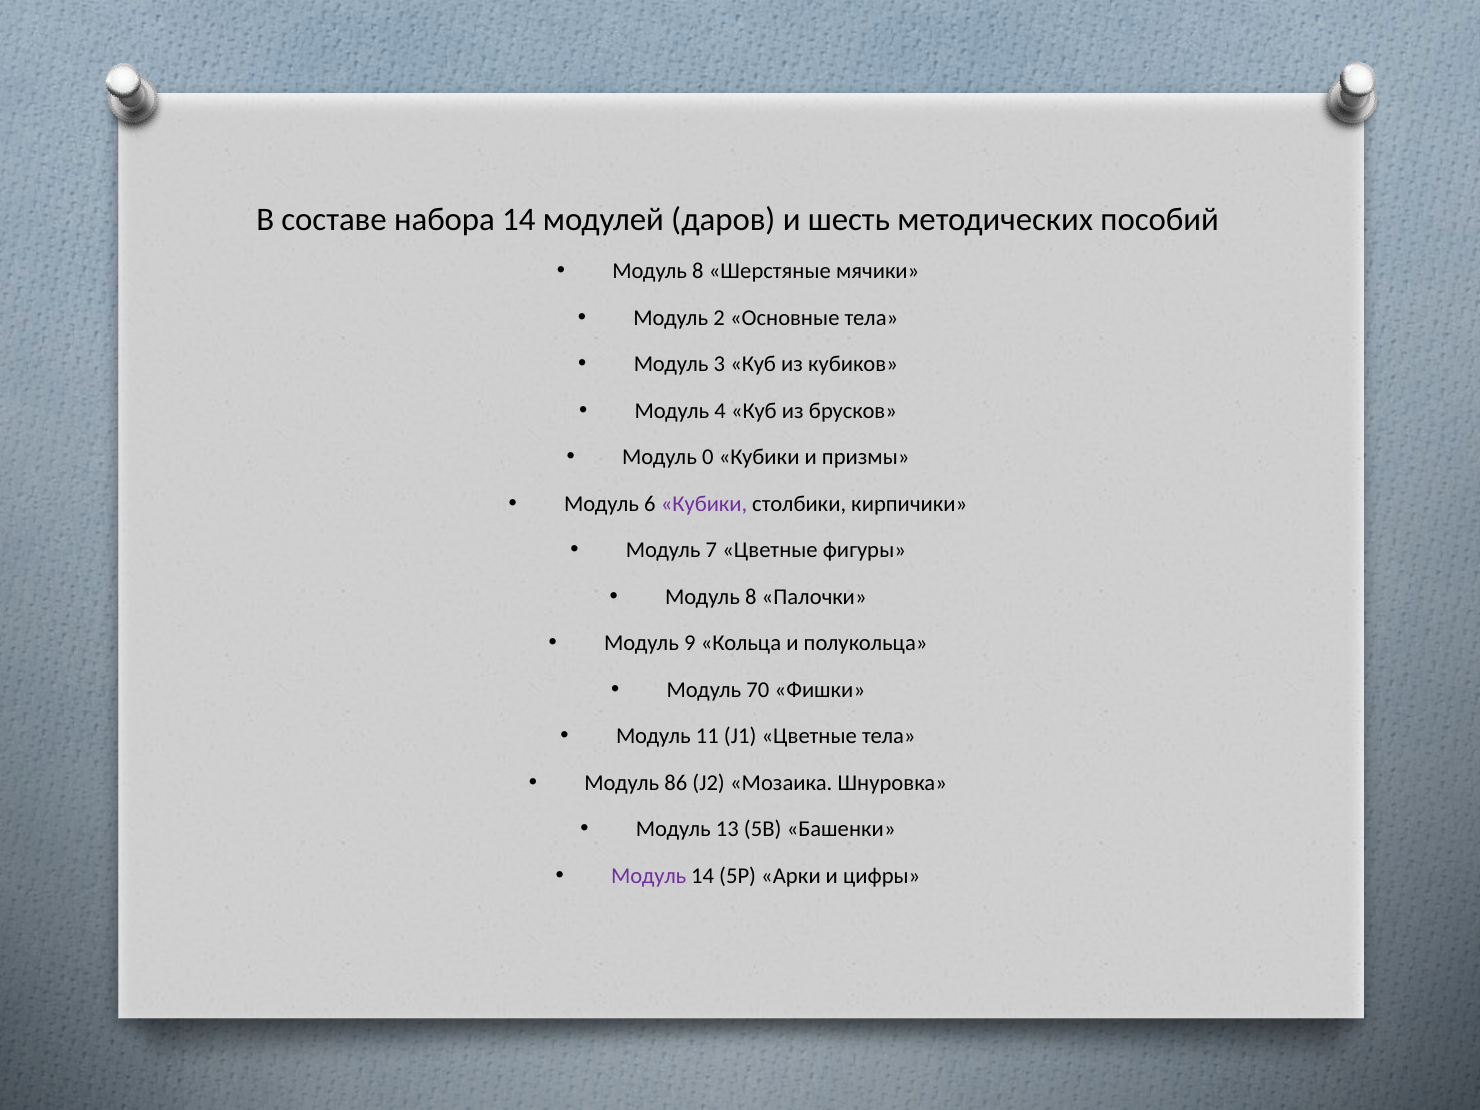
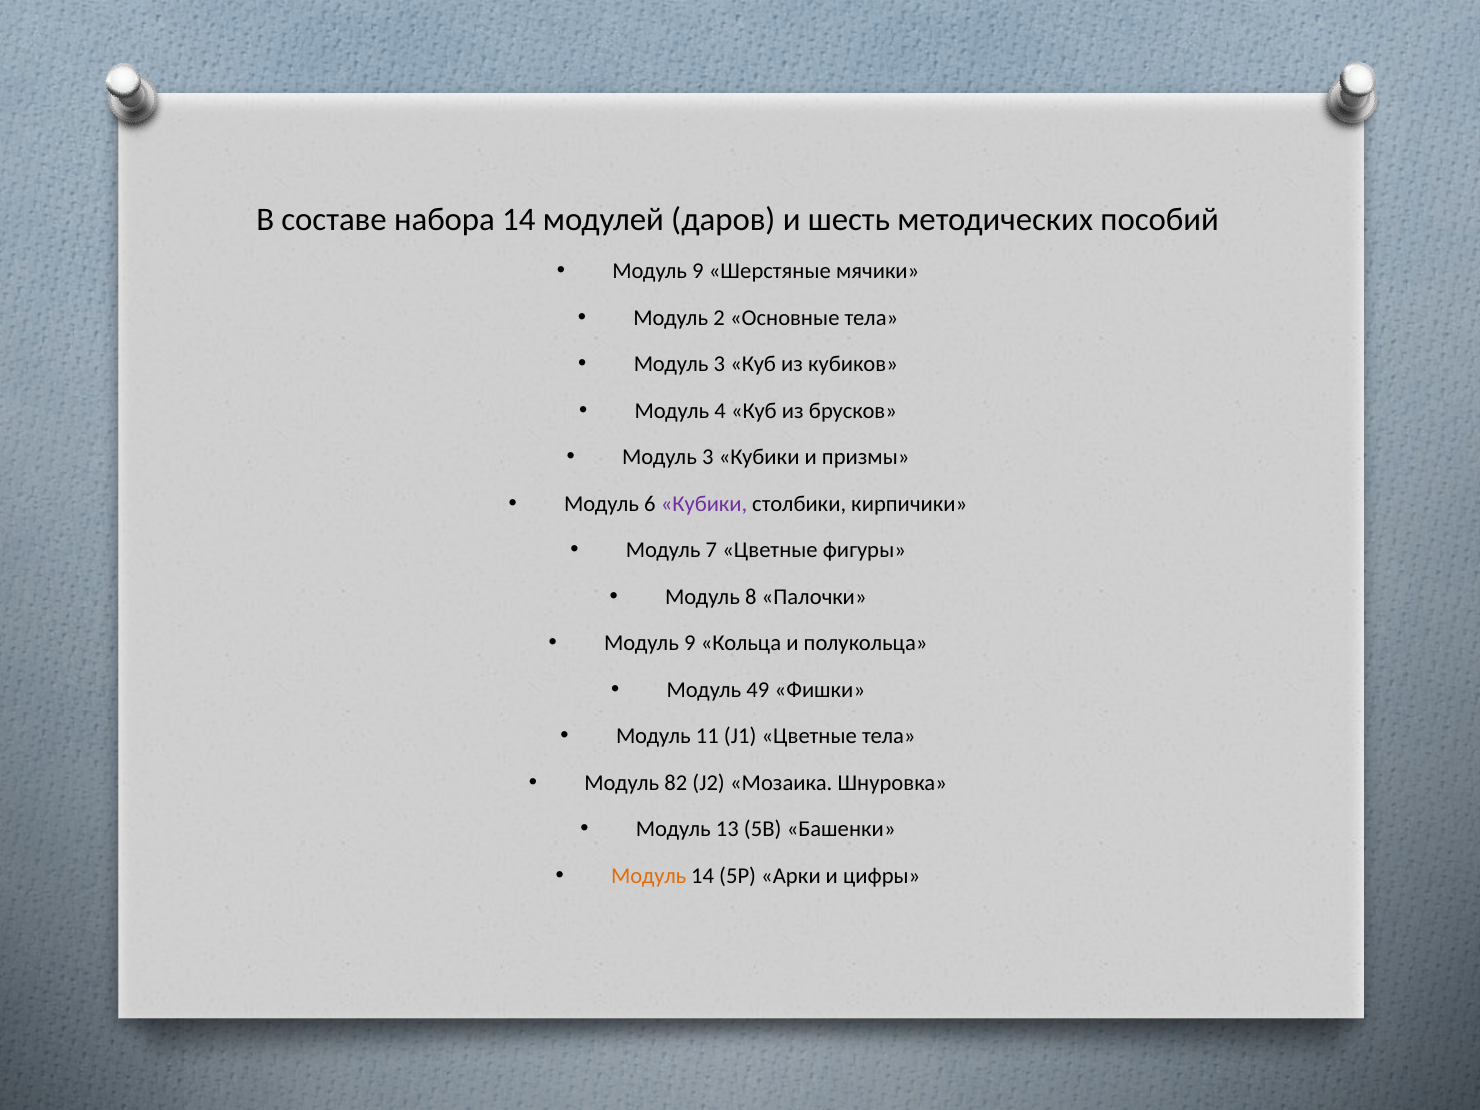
8 at (698, 271): 8 -> 9
0 at (708, 457): 0 -> 3
70: 70 -> 49
86: 86 -> 82
Модуль at (649, 876) colour: purple -> orange
